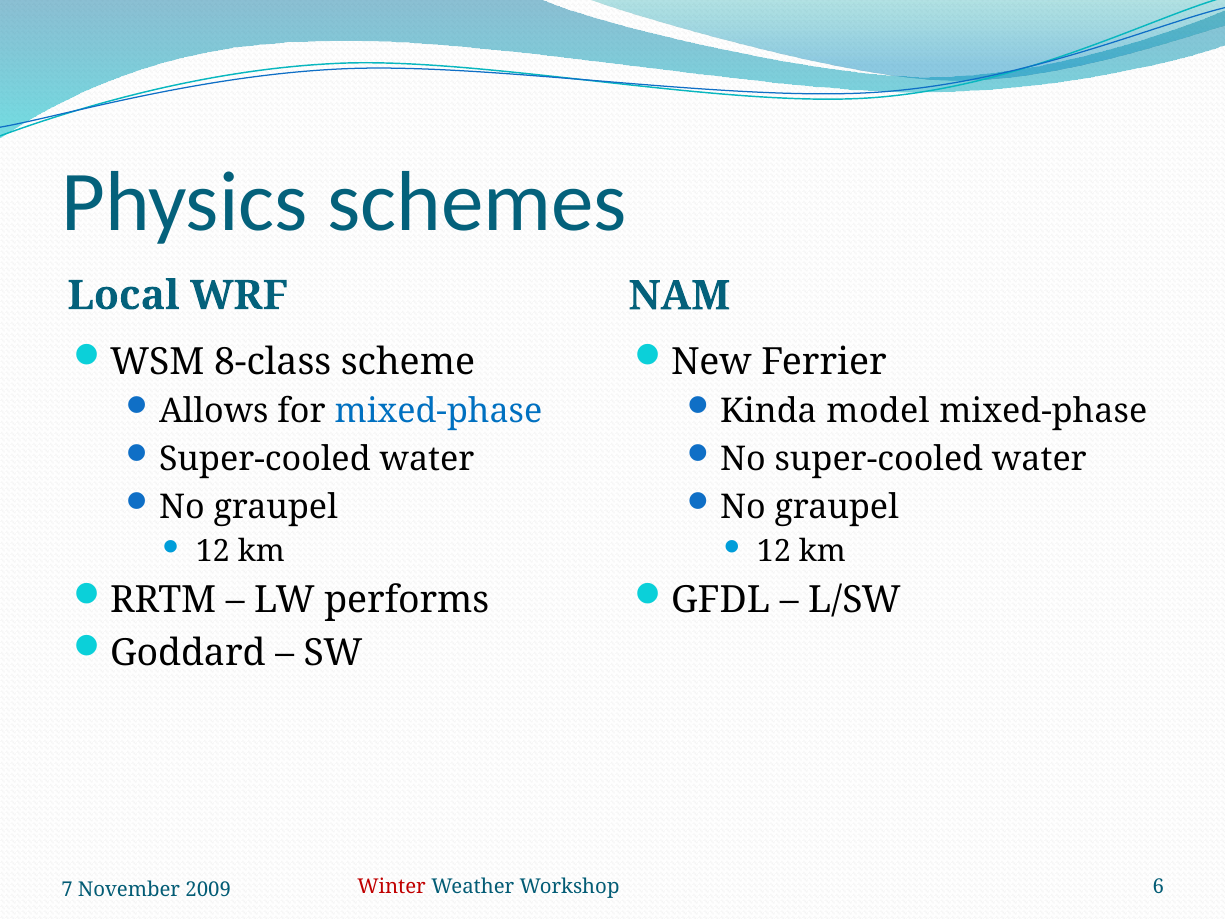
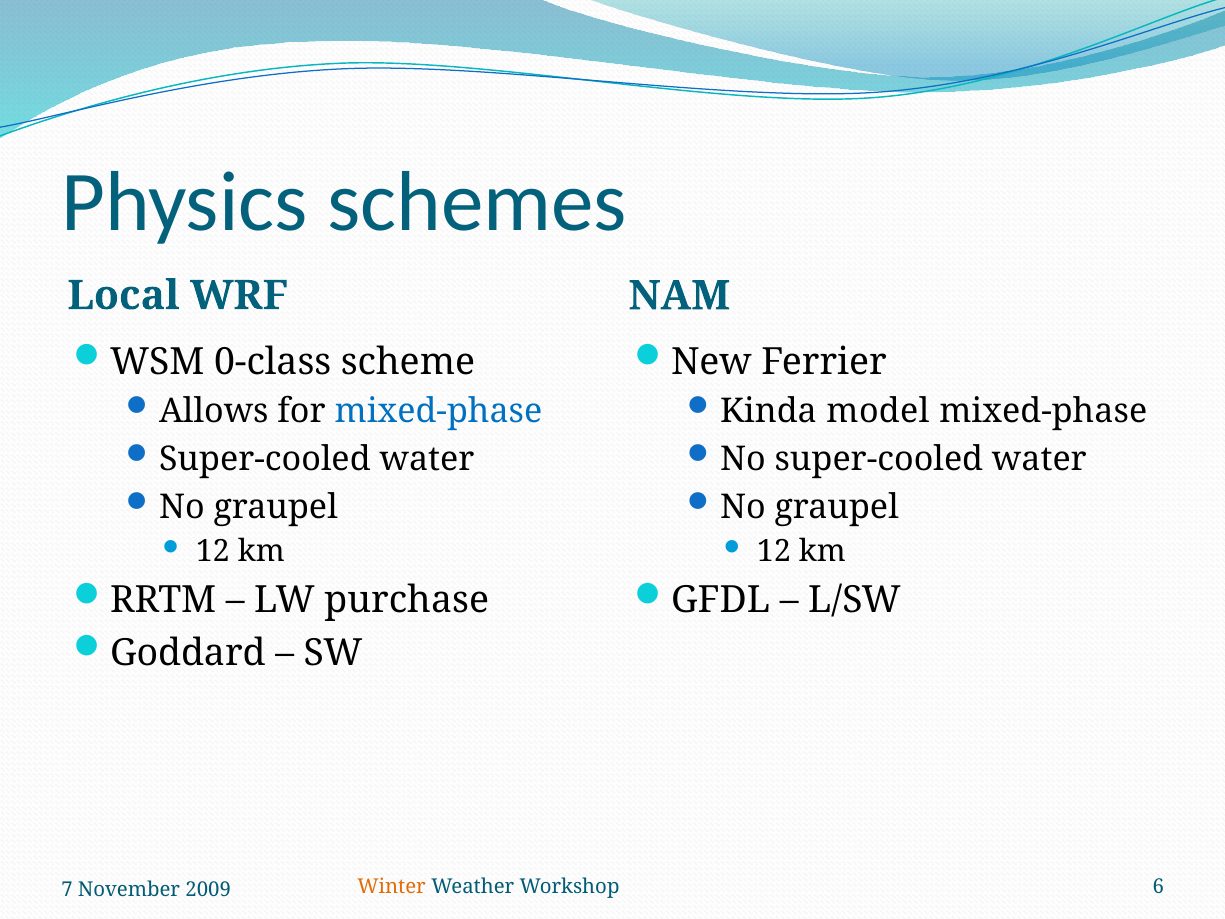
8-class: 8-class -> 0-class
performs: performs -> purchase
Winter colour: red -> orange
